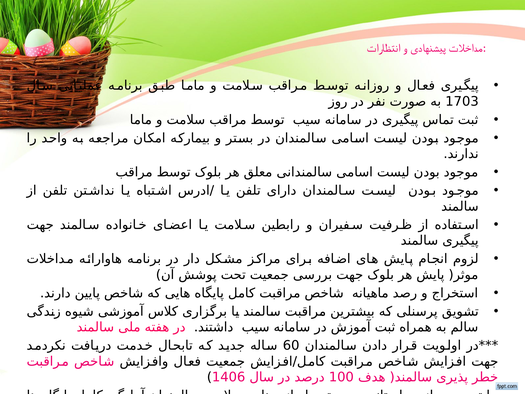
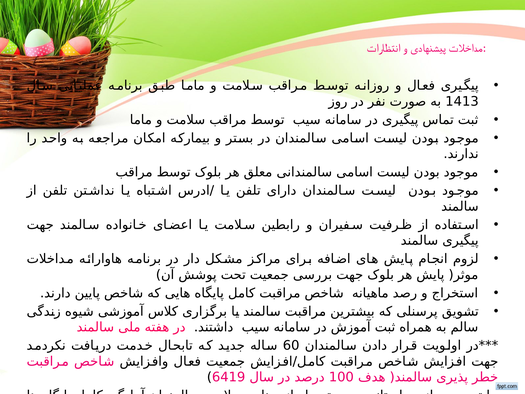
1703: 1703 -> 1413
1406: 1406 -> 6419
